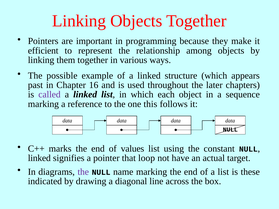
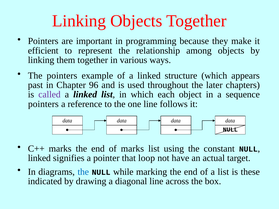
The possible: possible -> pointers
16: 16 -> 96
marking at (43, 104): marking -> pointers
one this: this -> line
of values: values -> marks
the at (83, 172) colour: purple -> blue
name: name -> while
